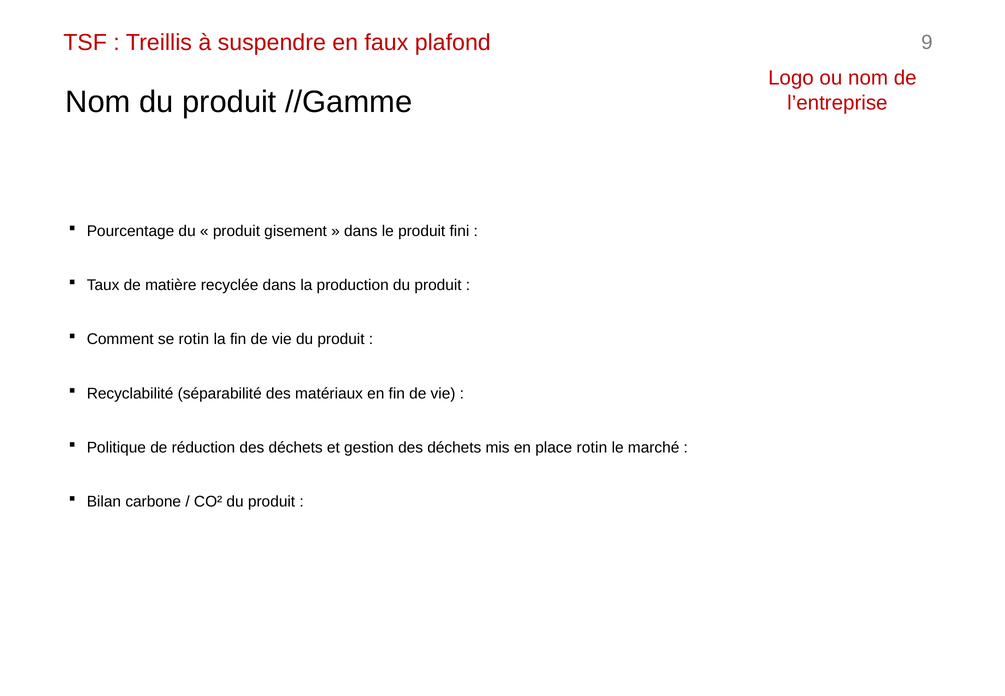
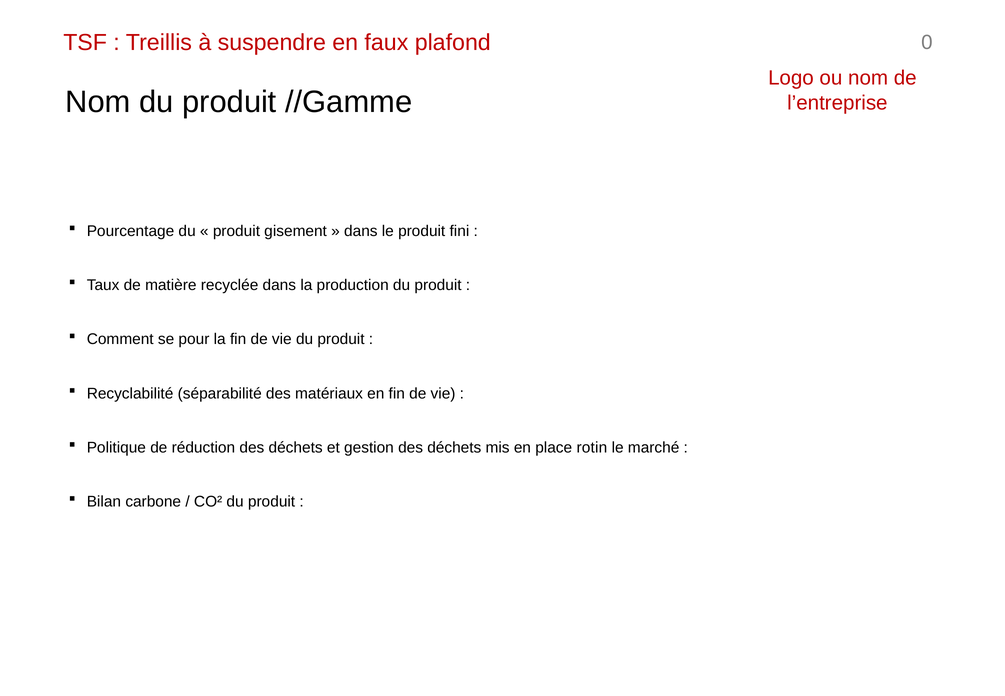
9: 9 -> 0
se rotin: rotin -> pour
